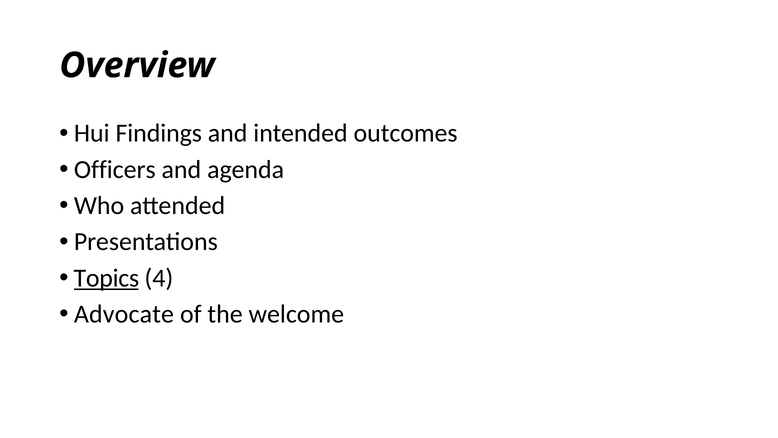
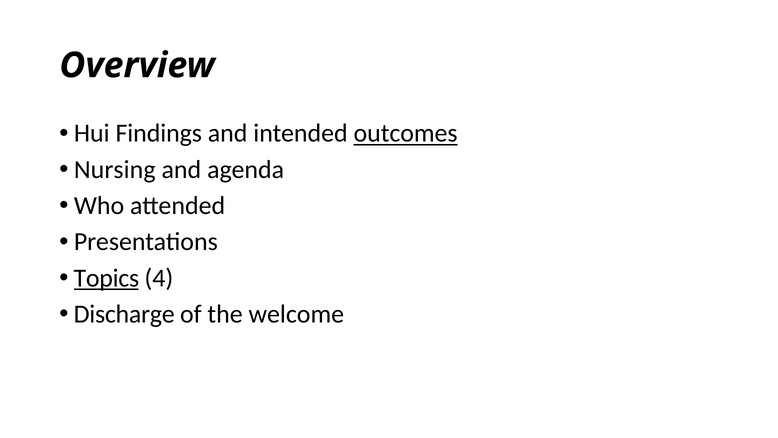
outcomes underline: none -> present
Officers: Officers -> Nursing
Advocate: Advocate -> Discharge
